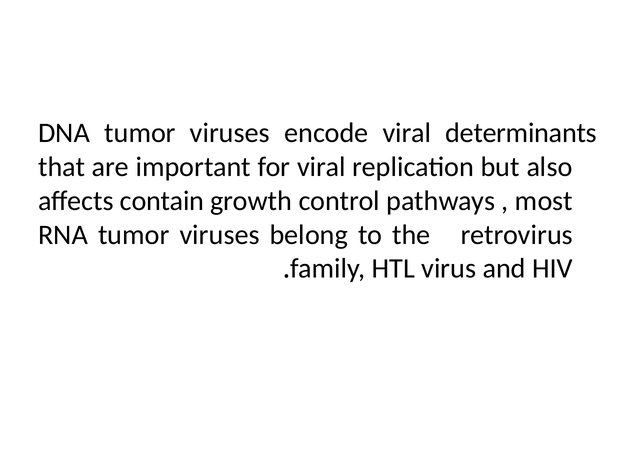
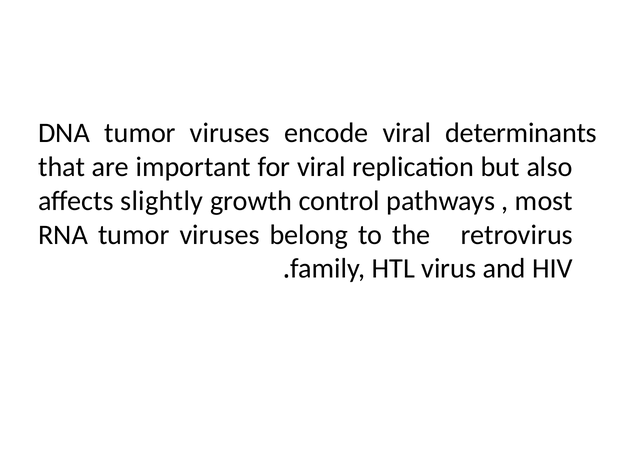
contain: contain -> slightly
